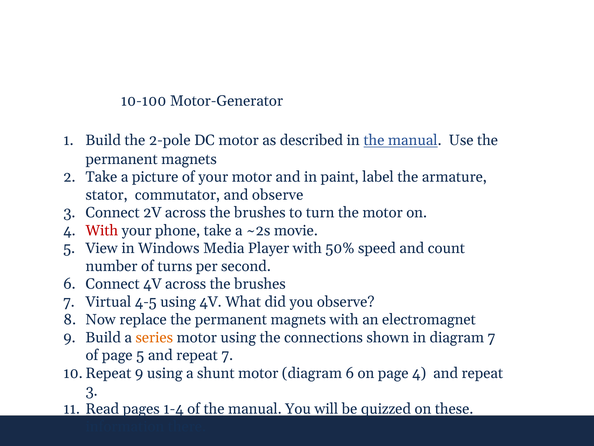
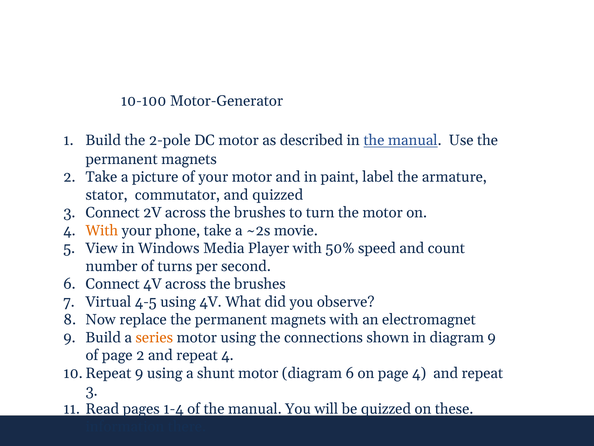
and observe: observe -> quizzed
With at (102, 230) colour: red -> orange
diagram 7: 7 -> 9
page 5: 5 -> 2
repeat 7: 7 -> 4
